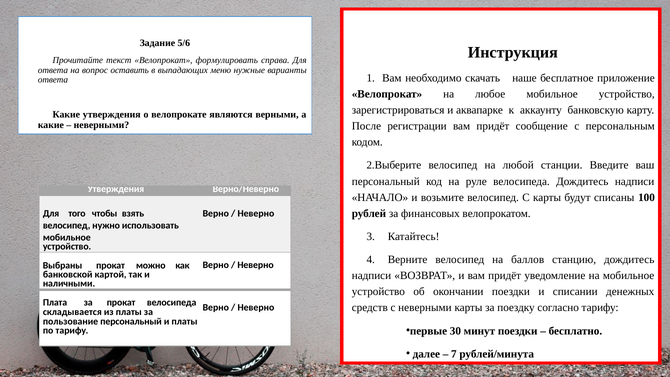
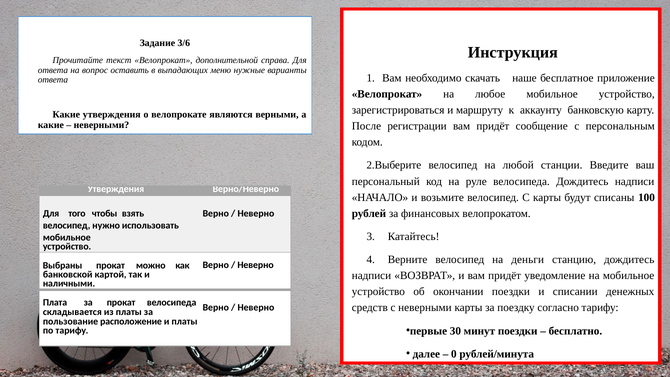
5/6: 5/6 -> 3/6
формулировать: формулировать -> дополнительной
аквапарке: аквапарке -> маршруту
баллов: баллов -> деньги
пользование персональный: персональный -> расположение
7: 7 -> 0
